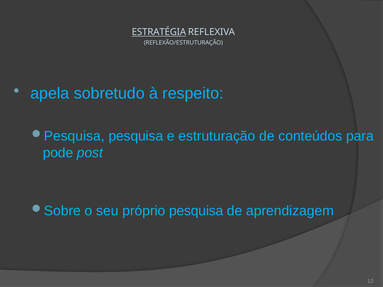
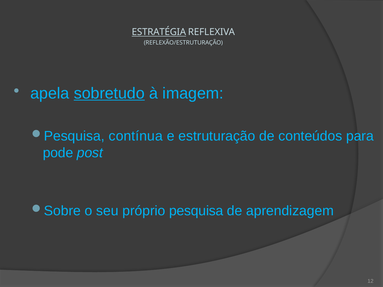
sobretudo underline: none -> present
respeito: respeito -> imagem
pesquisa at (136, 136): pesquisa -> contínua
